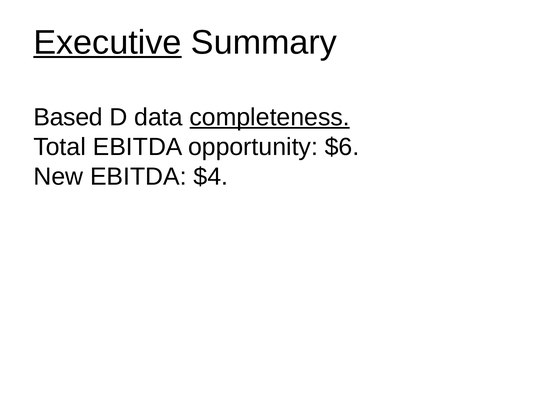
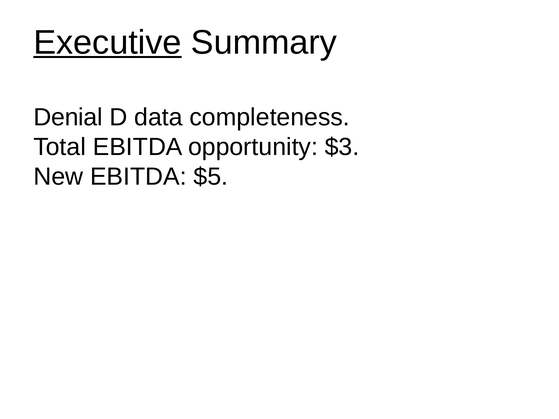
Based: Based -> Denial
completeness underline: present -> none
$6: $6 -> $3
$4: $4 -> $5
